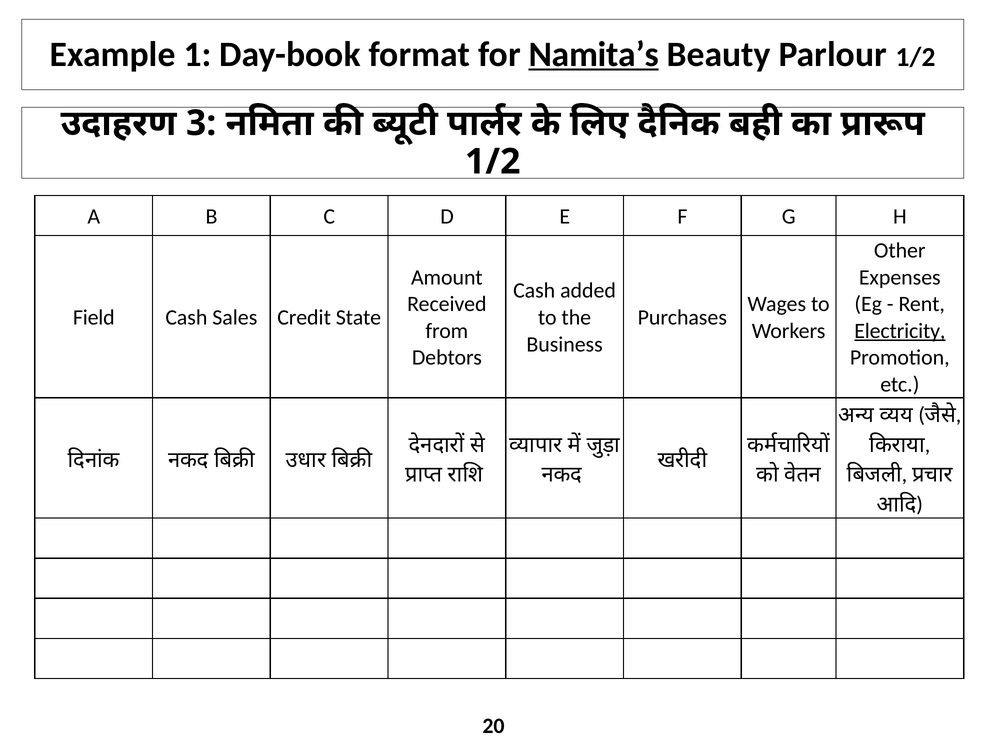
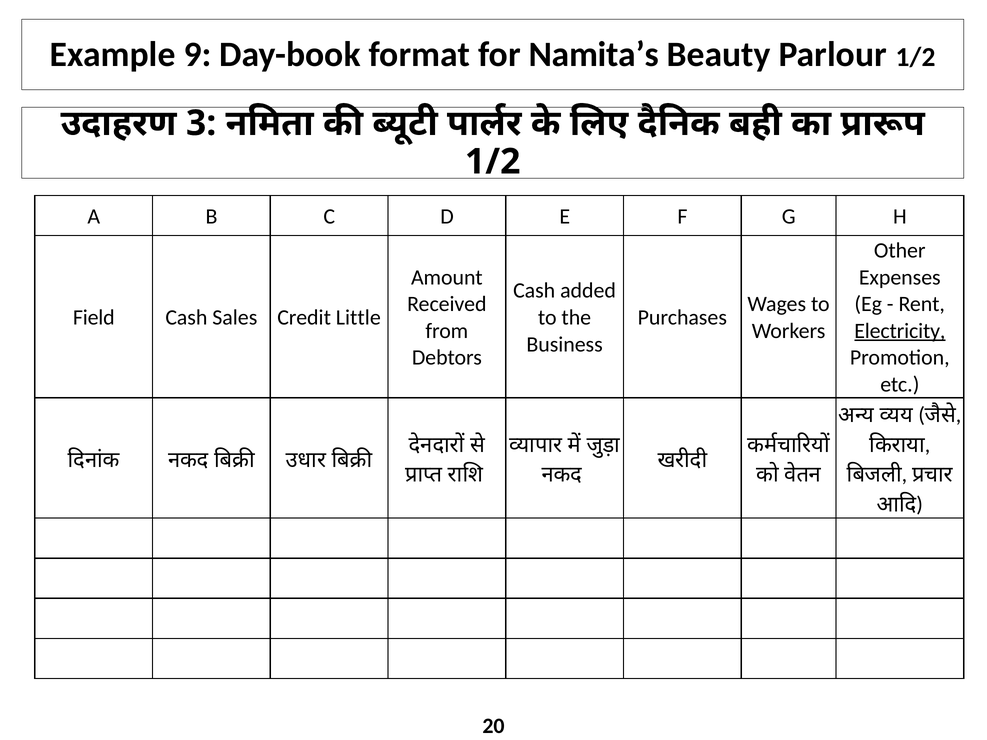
1: 1 -> 9
Namita’s underline: present -> none
State: State -> Little
